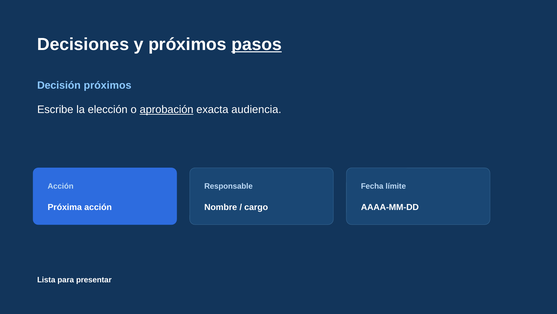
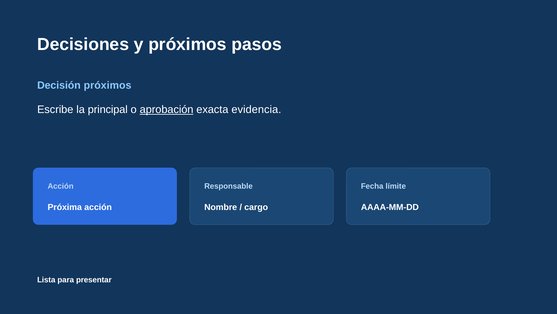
pasos underline: present -> none
elección: elección -> principal
audiencia: audiencia -> evidencia
